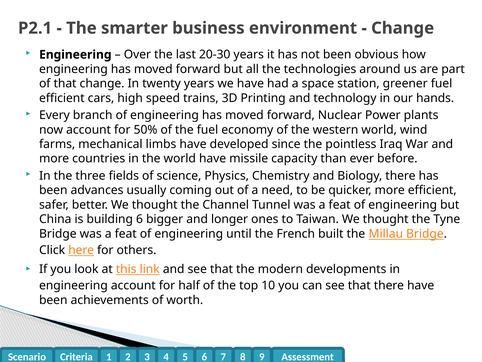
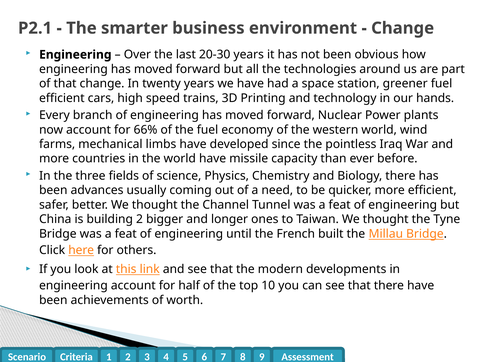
50%: 50% -> 66%
building 6: 6 -> 2
